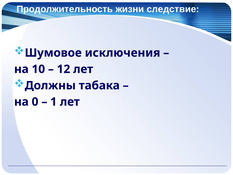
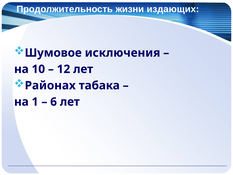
следствие: следствие -> издающих
Должны: Должны -> Районах
0: 0 -> 1
1: 1 -> 6
